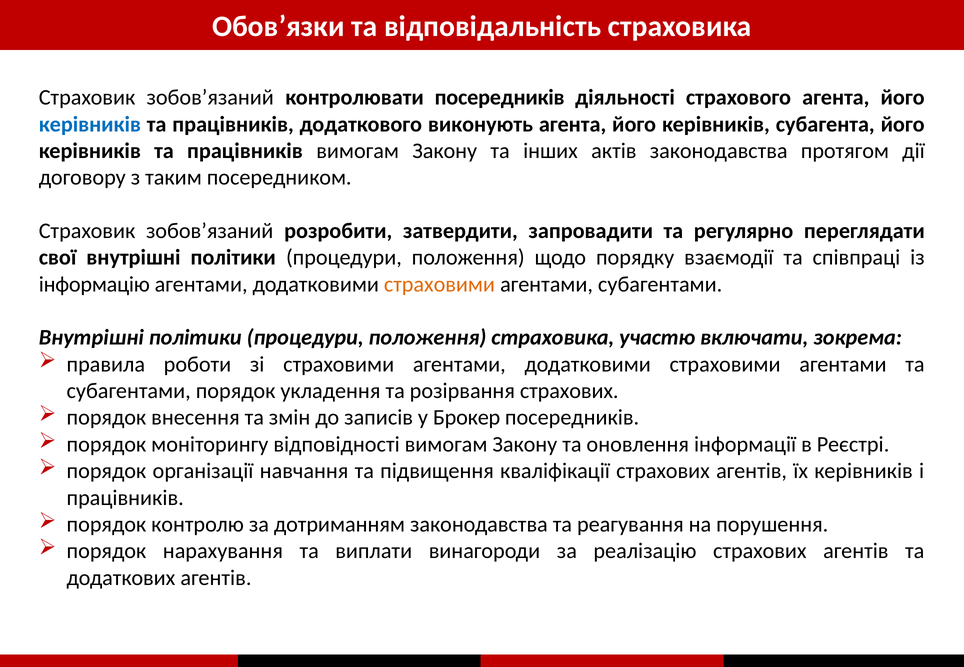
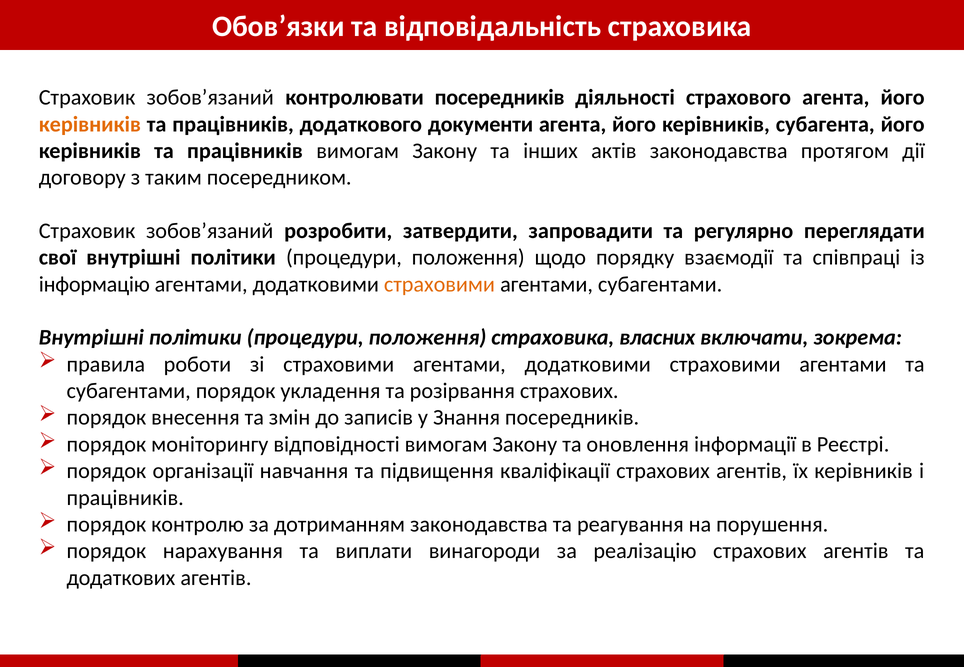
керівників at (90, 124) colour: blue -> orange
виконують: виконують -> документи
участю: участю -> власних
Брокер: Брокер -> Знання
